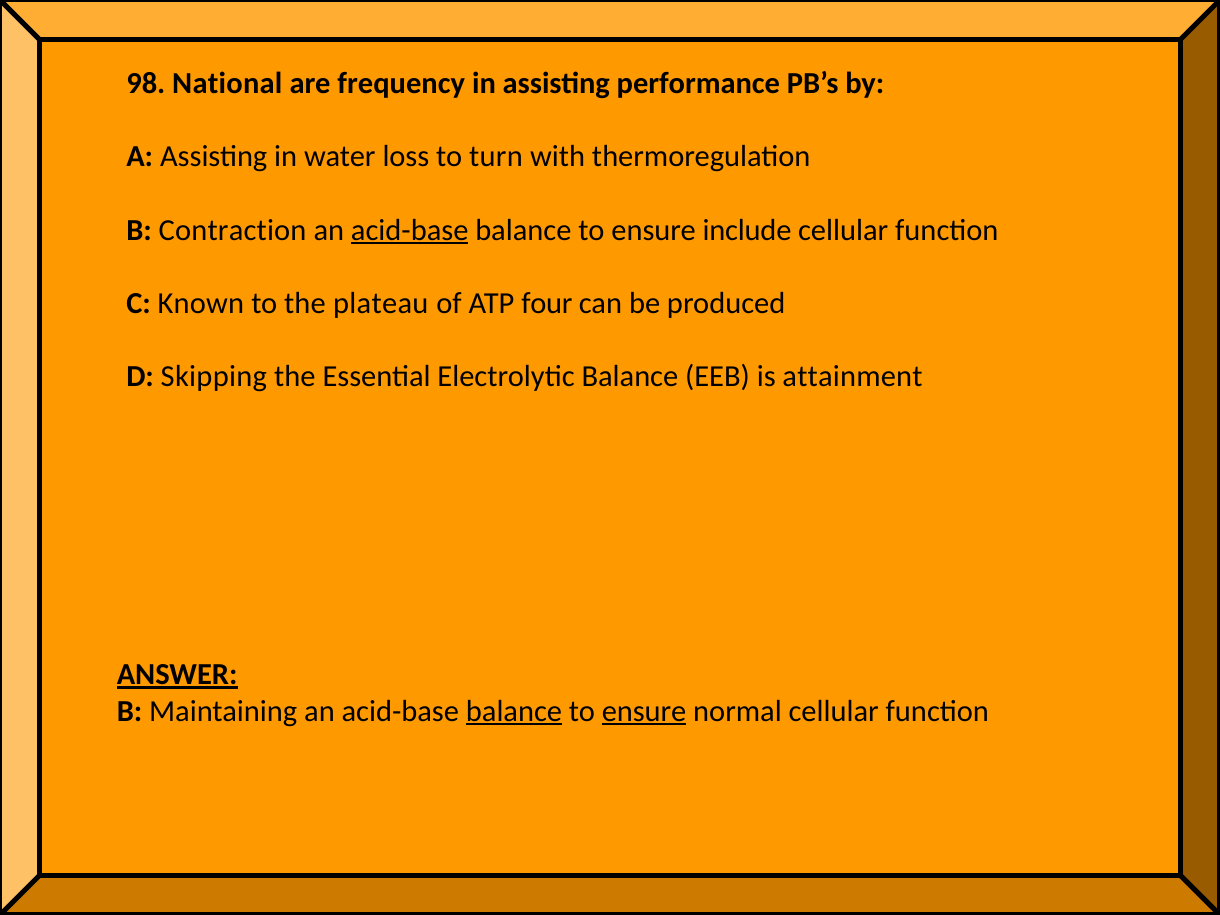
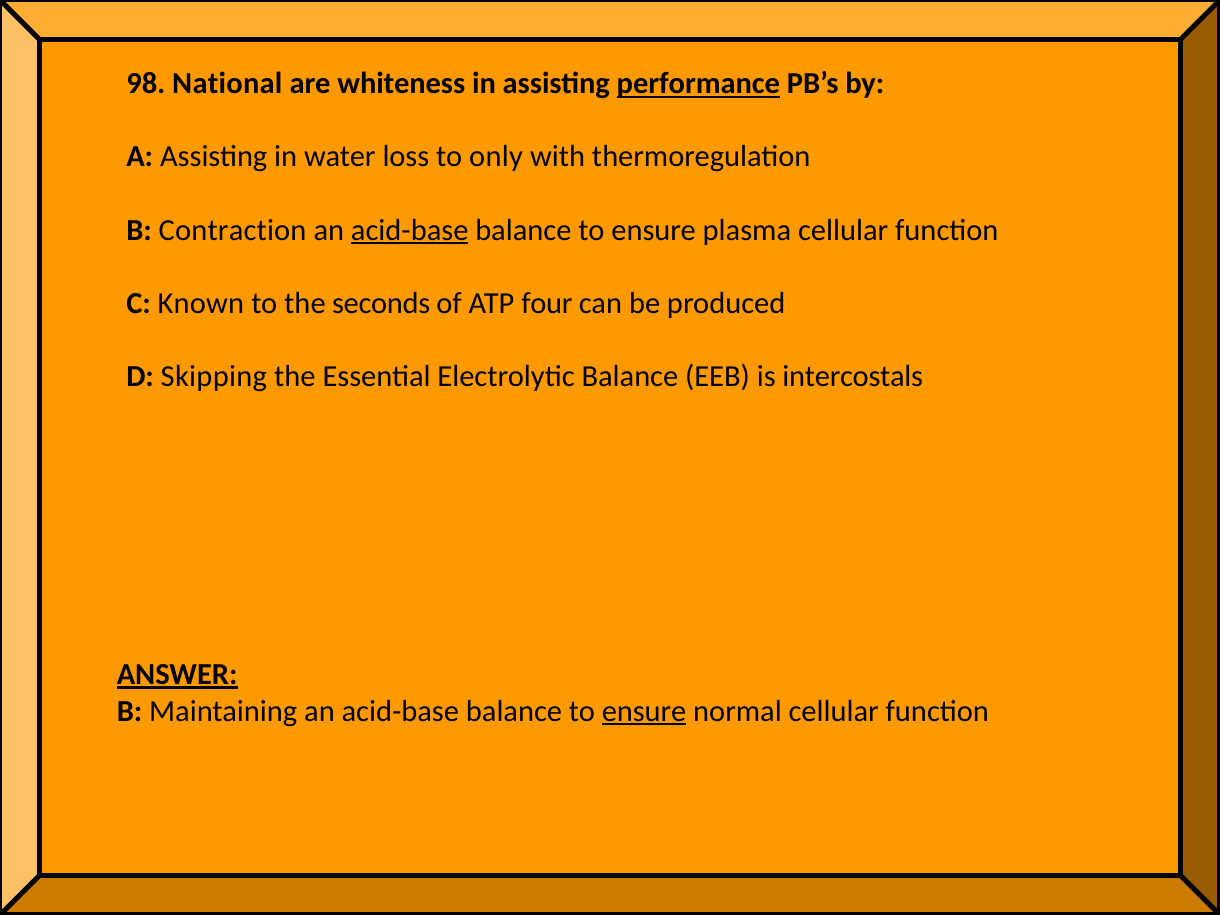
frequency: frequency -> whiteness
performance underline: none -> present
turn: turn -> only
include: include -> plasma
plateau: plateau -> seconds
attainment: attainment -> intercostals
balance at (514, 711) underline: present -> none
